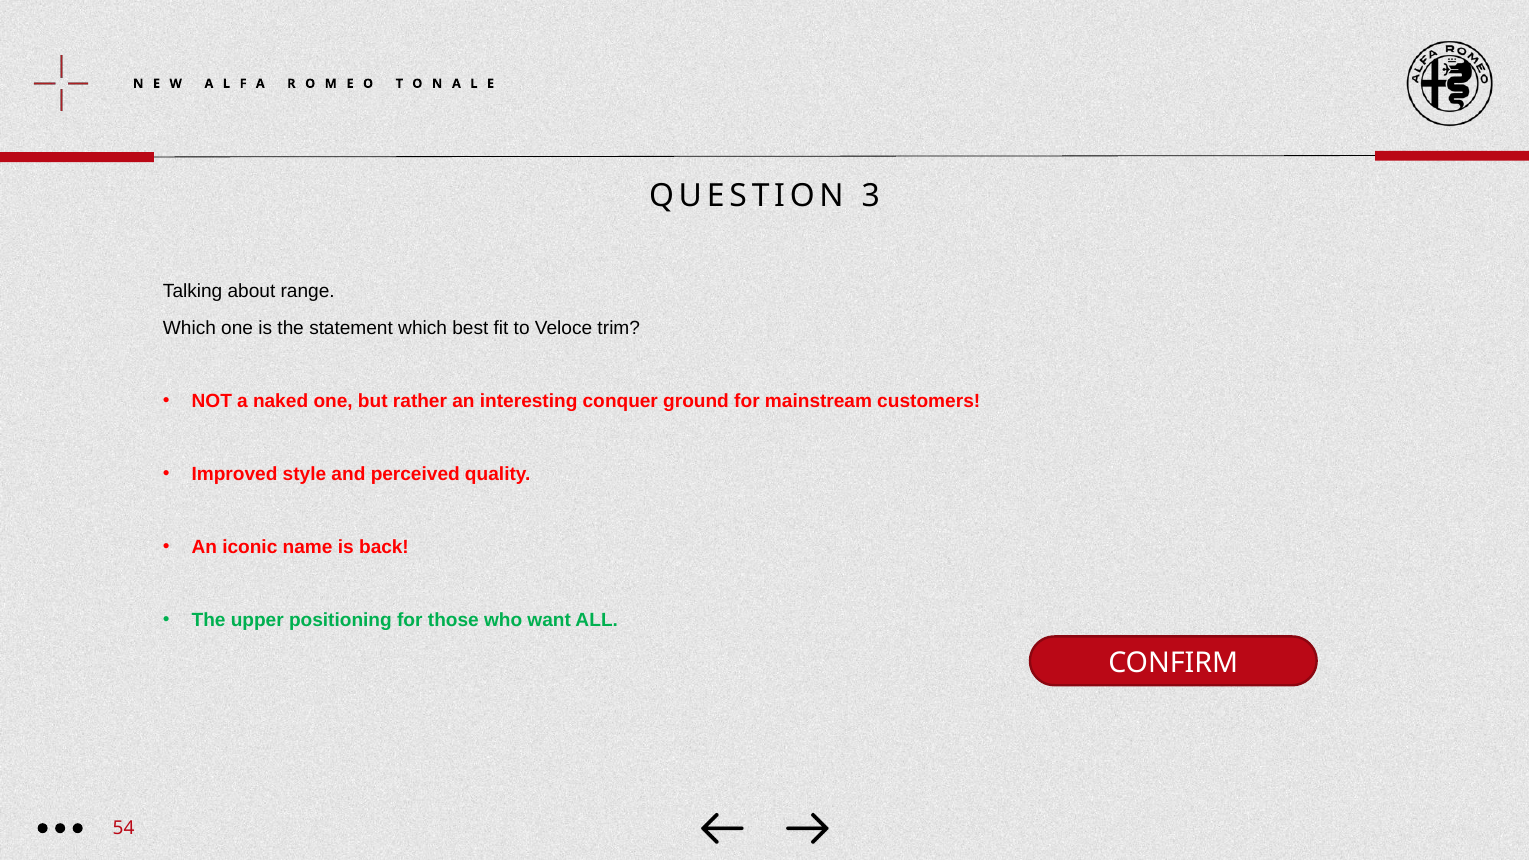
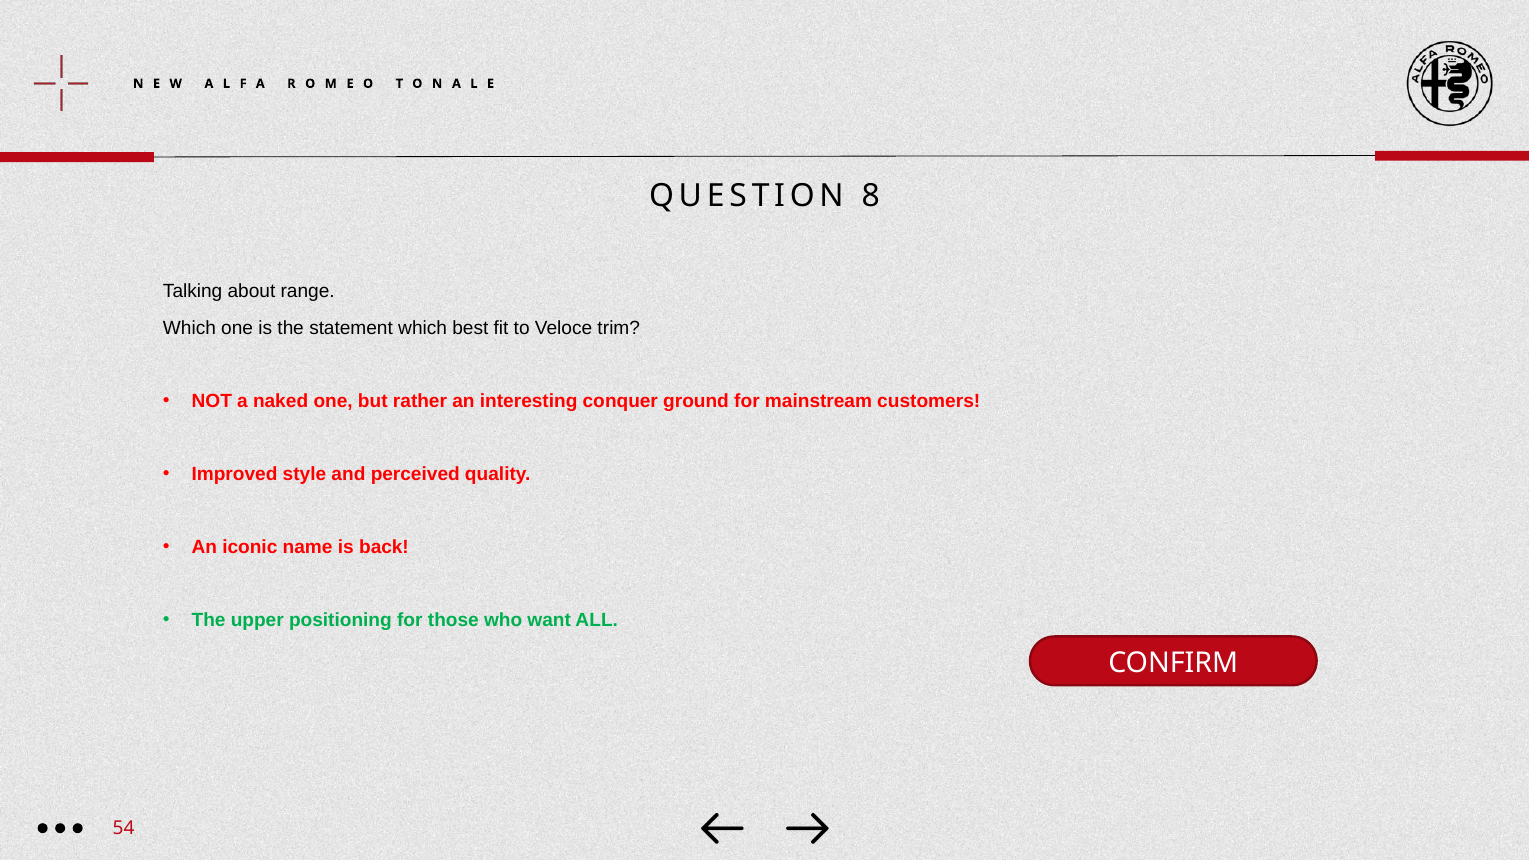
3: 3 -> 8
